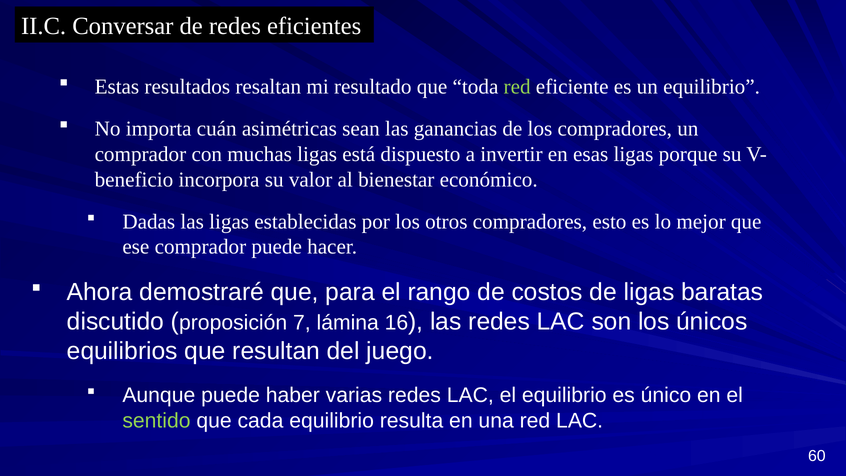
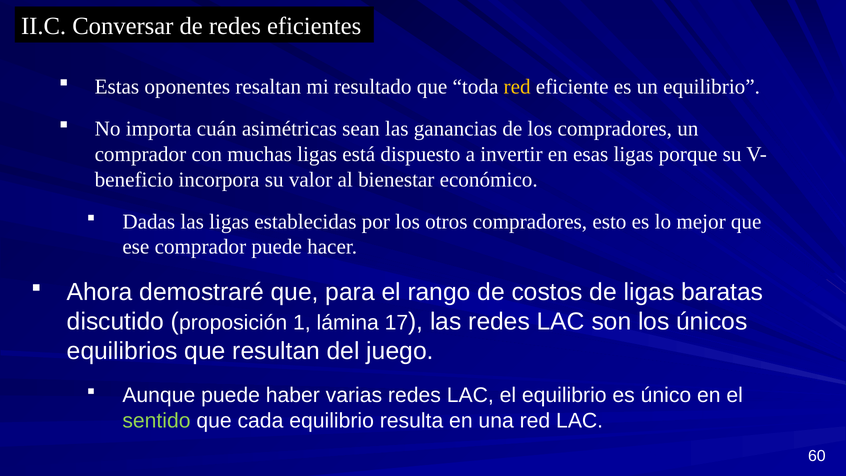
resultados: resultados -> oponentes
red at (517, 87) colour: light green -> yellow
7: 7 -> 1
16: 16 -> 17
